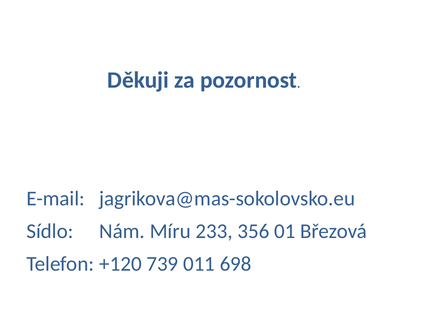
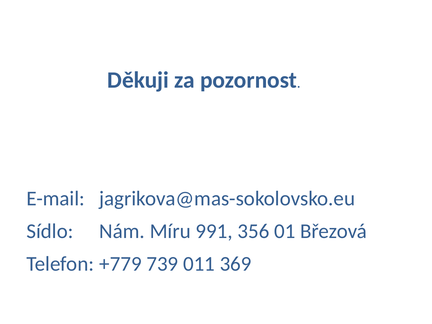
233: 233 -> 991
+120: +120 -> +779
698: 698 -> 369
